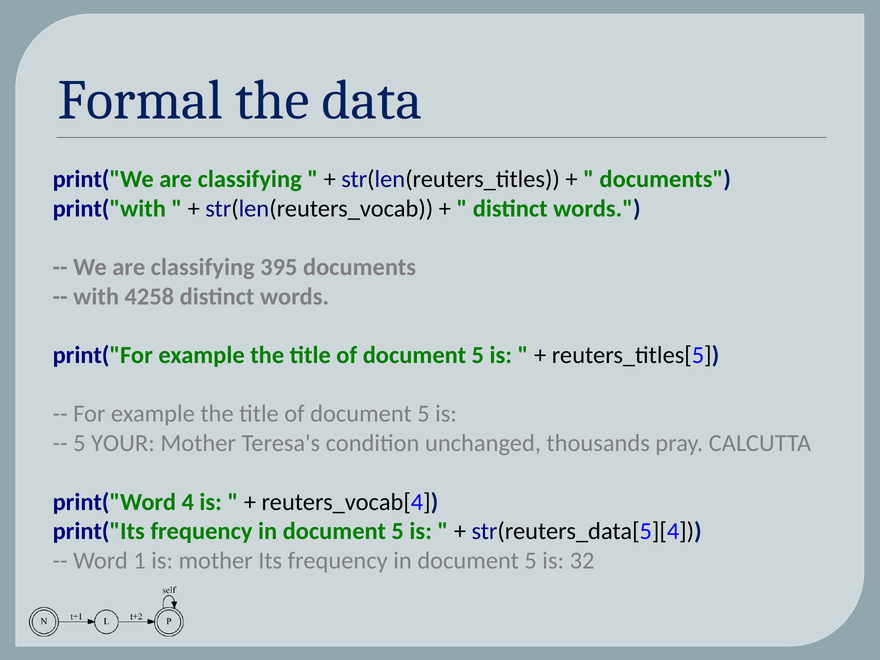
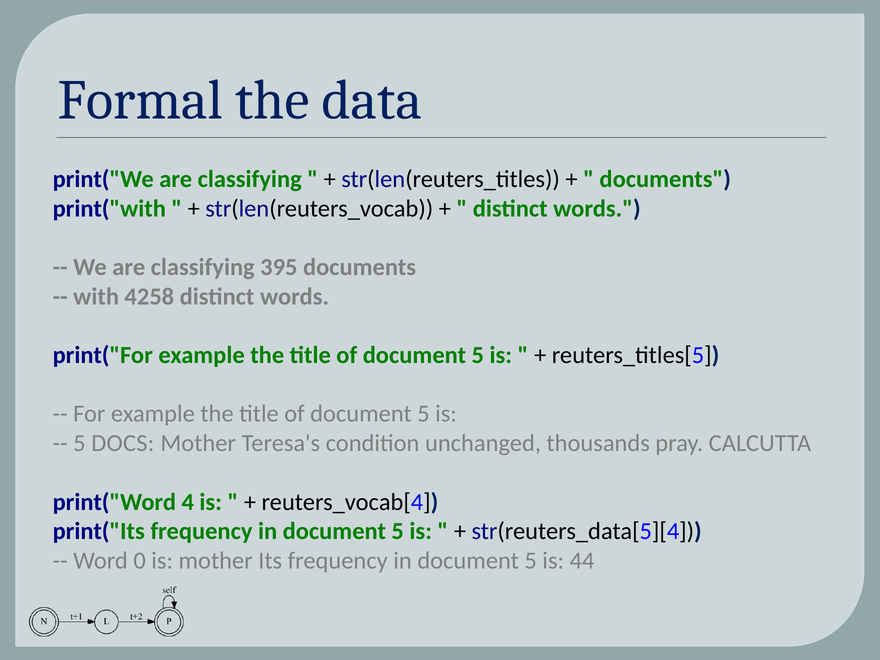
YOUR: YOUR -> DOCS
1: 1 -> 0
32: 32 -> 44
